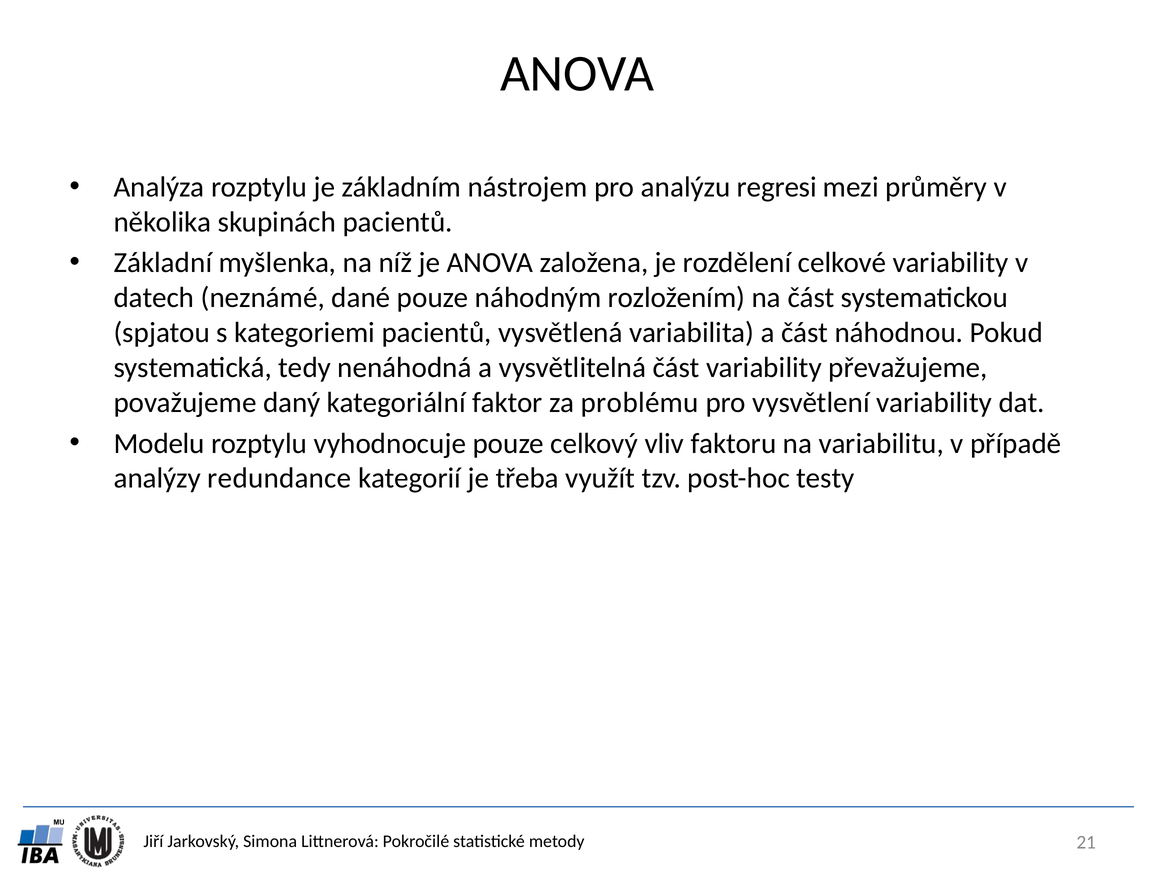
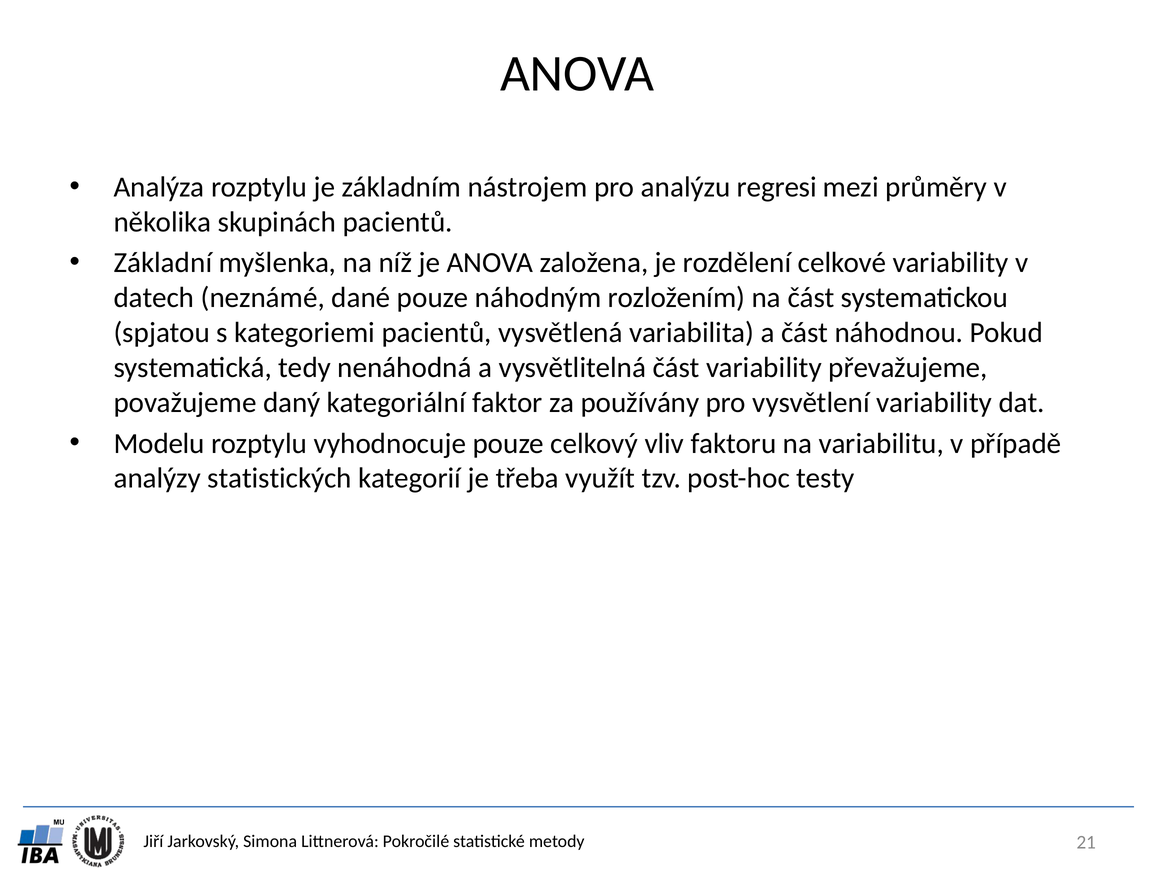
problému: problému -> používány
redundance: redundance -> statistických
